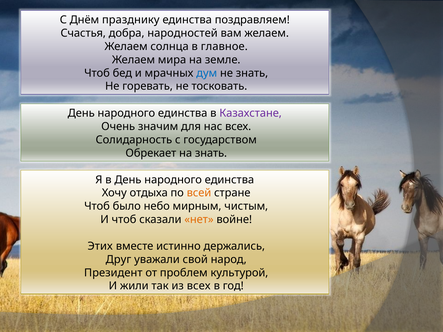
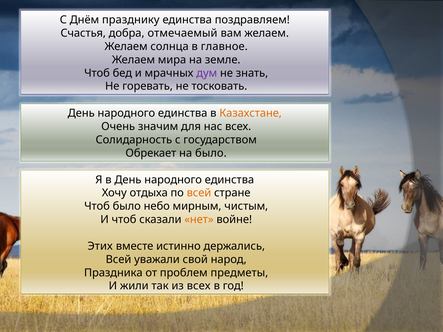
народностей: народностей -> отмечаемый
дум colour: blue -> purple
Казахстане colour: purple -> orange
на знать: знать -> было
Друг at (118, 260): Друг -> Всей
Президент: Президент -> Праздника
культурой: культурой -> предметы
